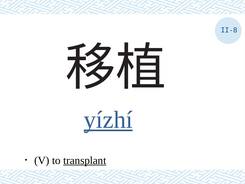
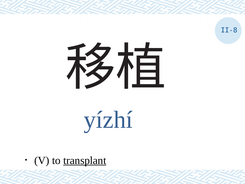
yízhí underline: present -> none
